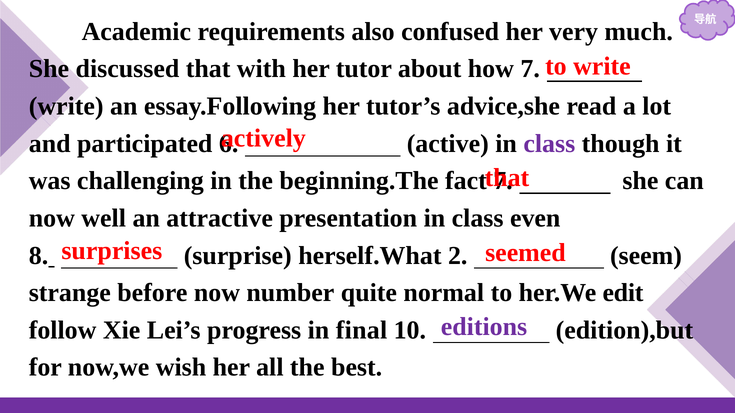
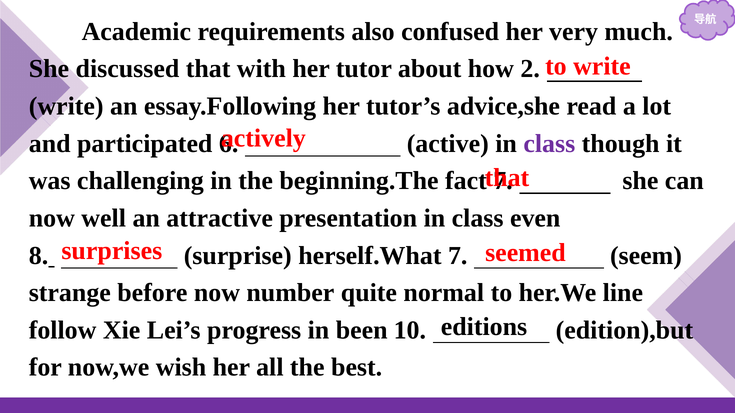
how 7: 7 -> 2
herself.What 2: 2 -> 7
edit: edit -> line
editions colour: purple -> black
final: final -> been
